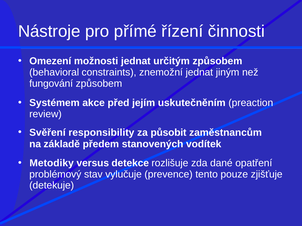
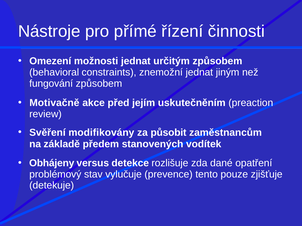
Systémem: Systémem -> Motivačně
responsibility: responsibility -> modifikovány
Metodiky: Metodiky -> Obhájeny
